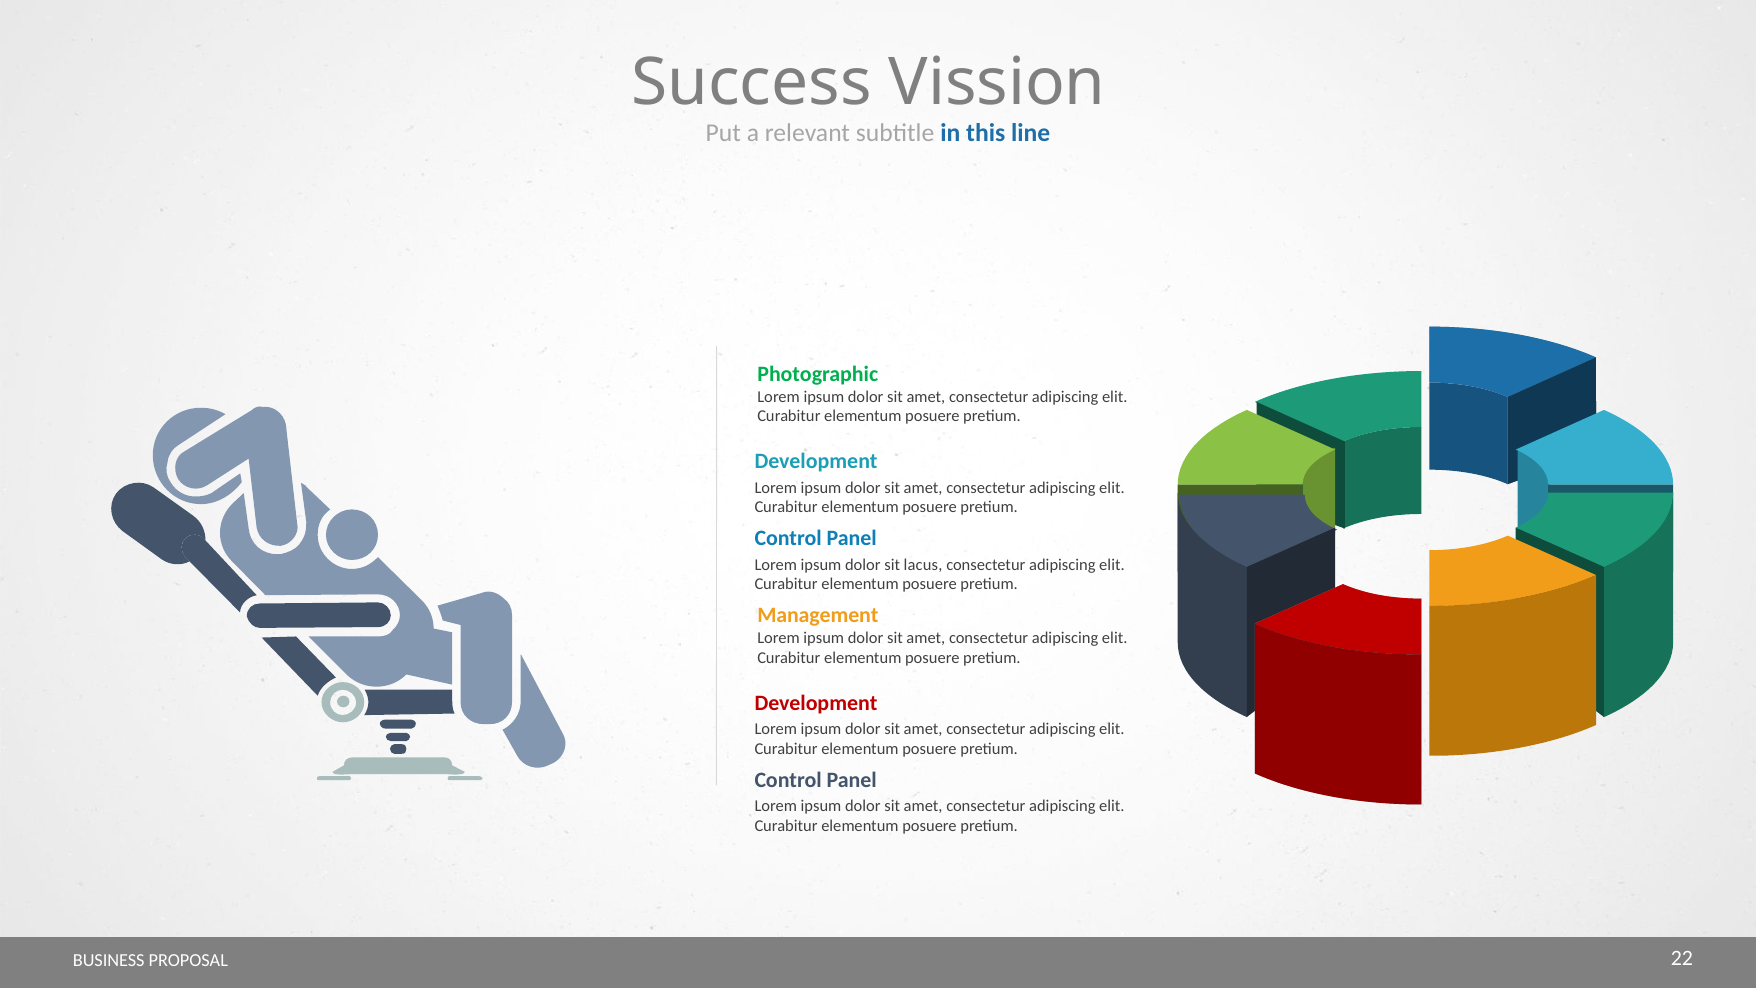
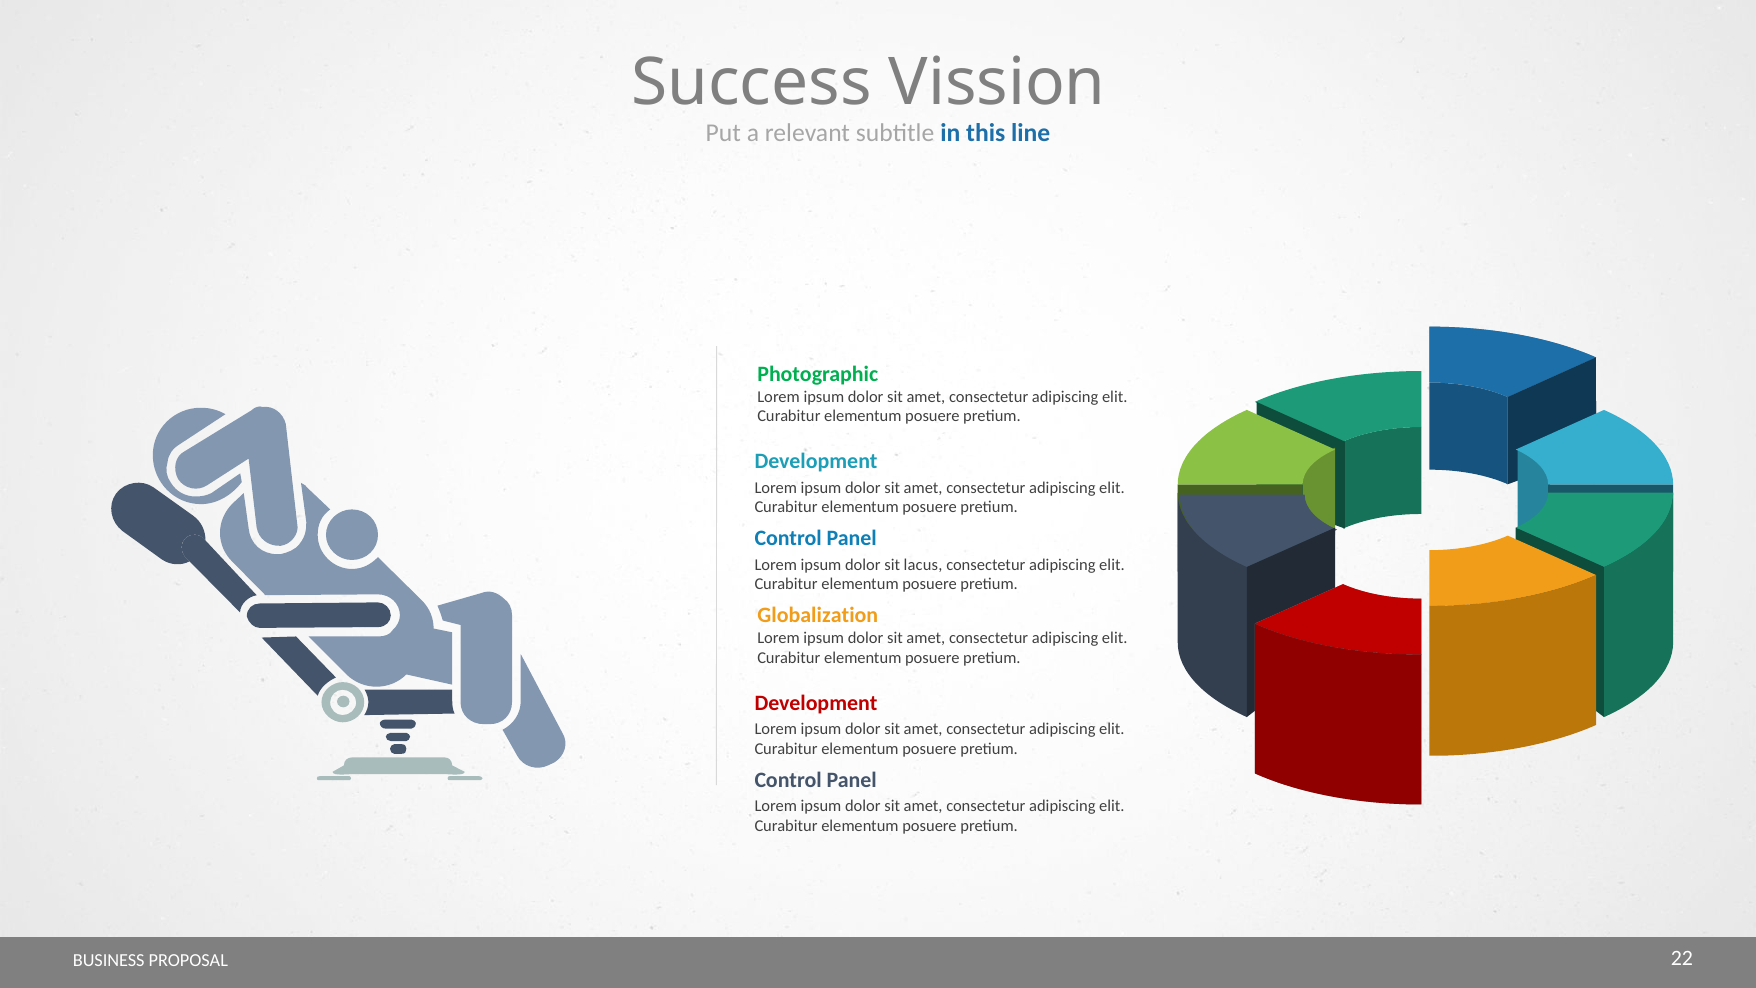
Management: Management -> Globalization
